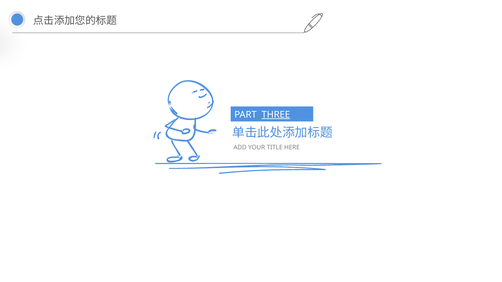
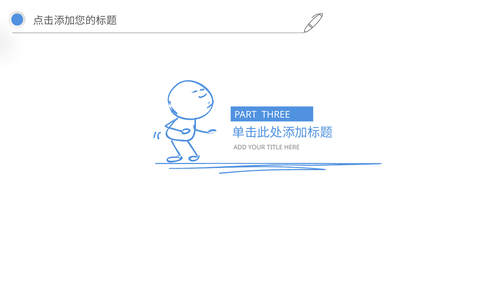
THREE underline: present -> none
